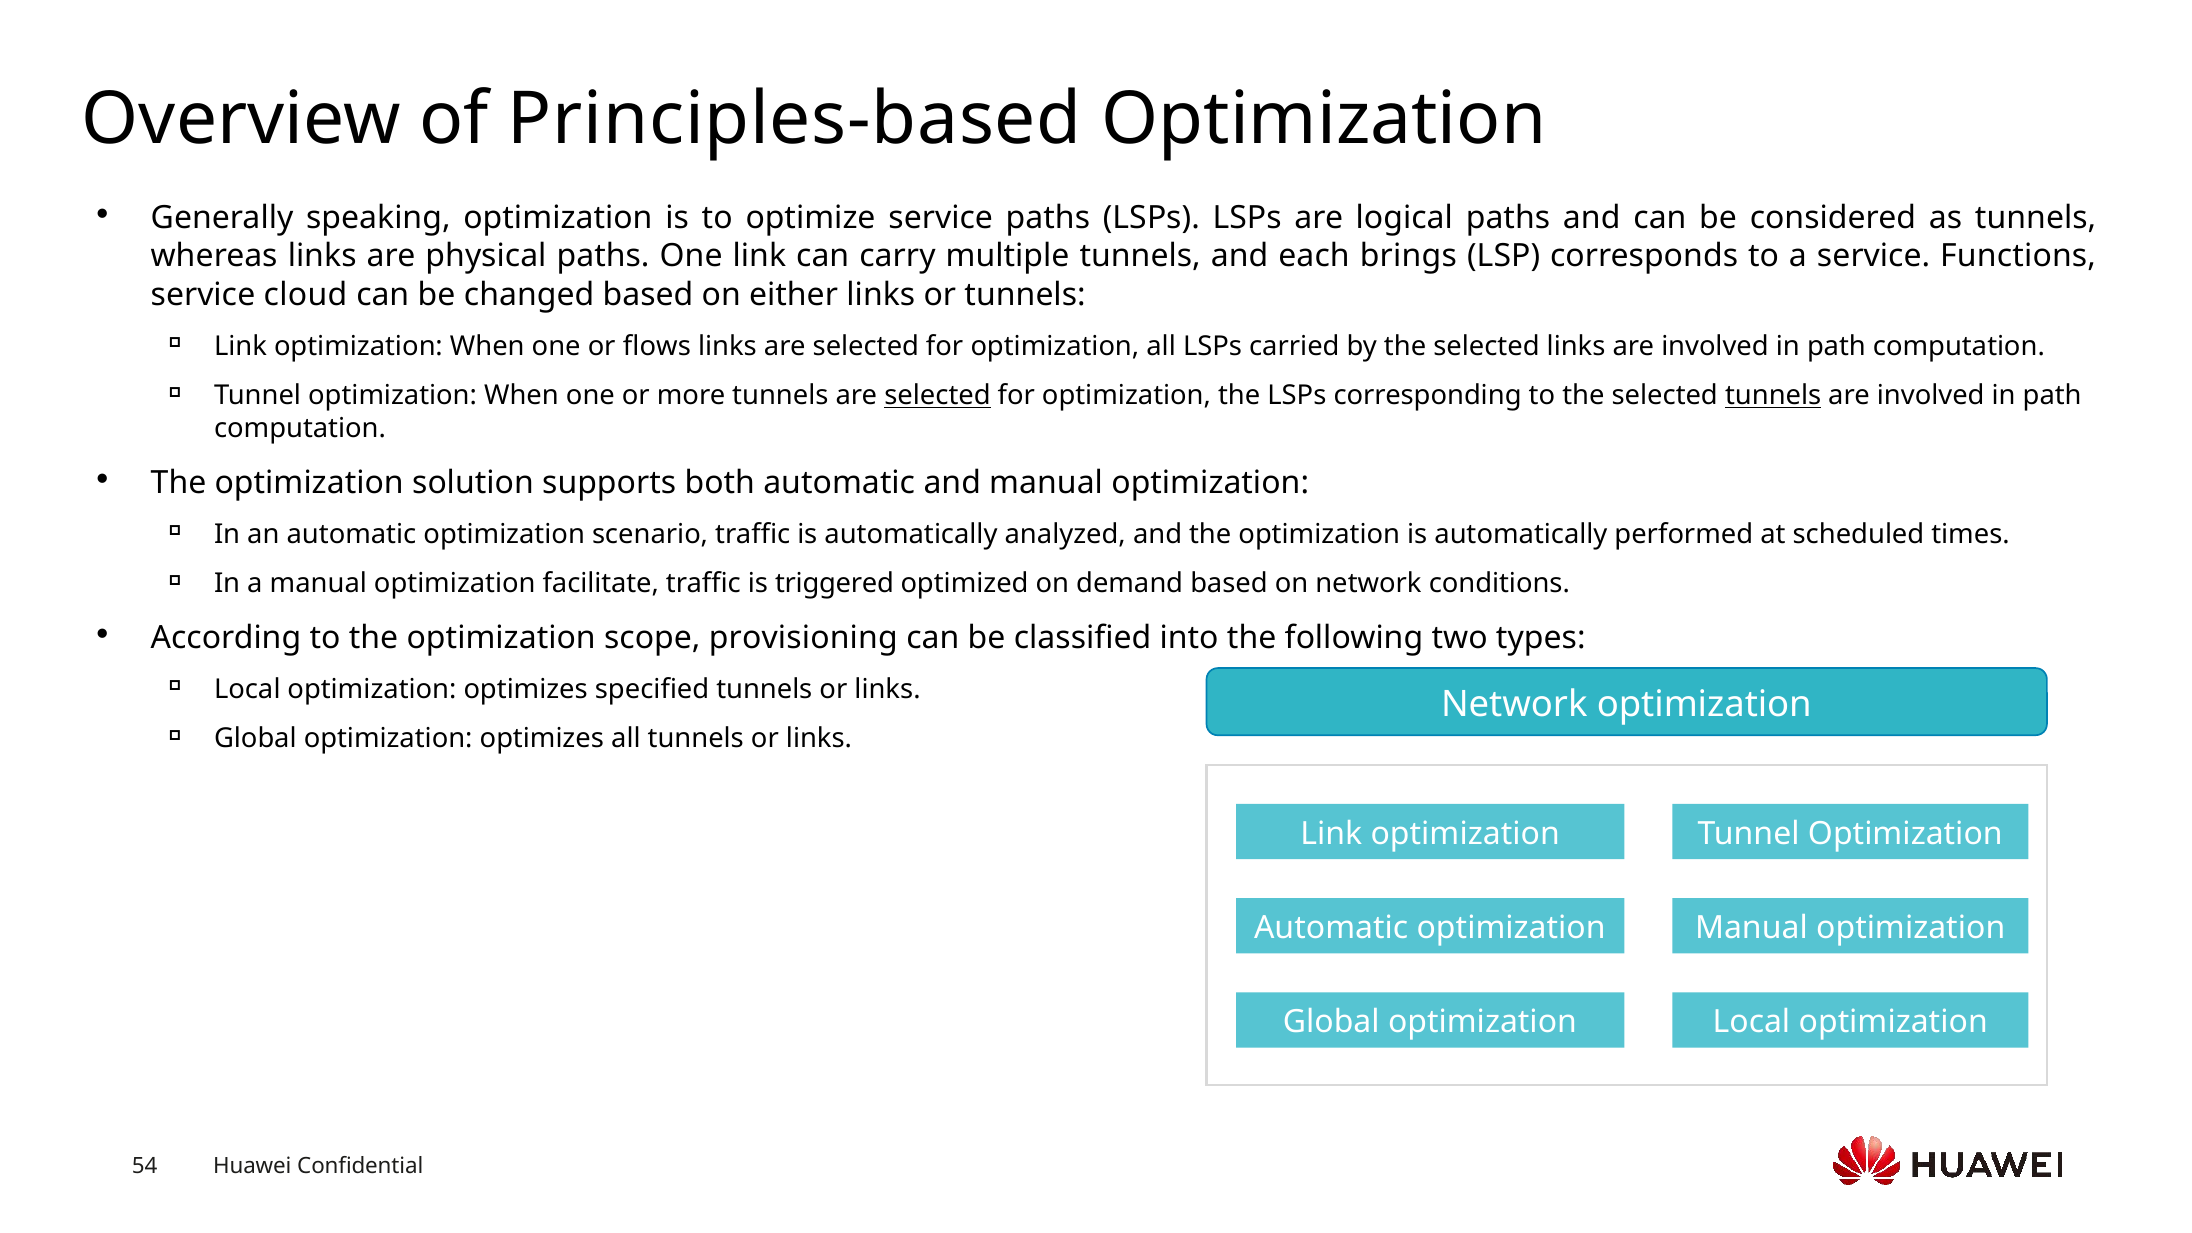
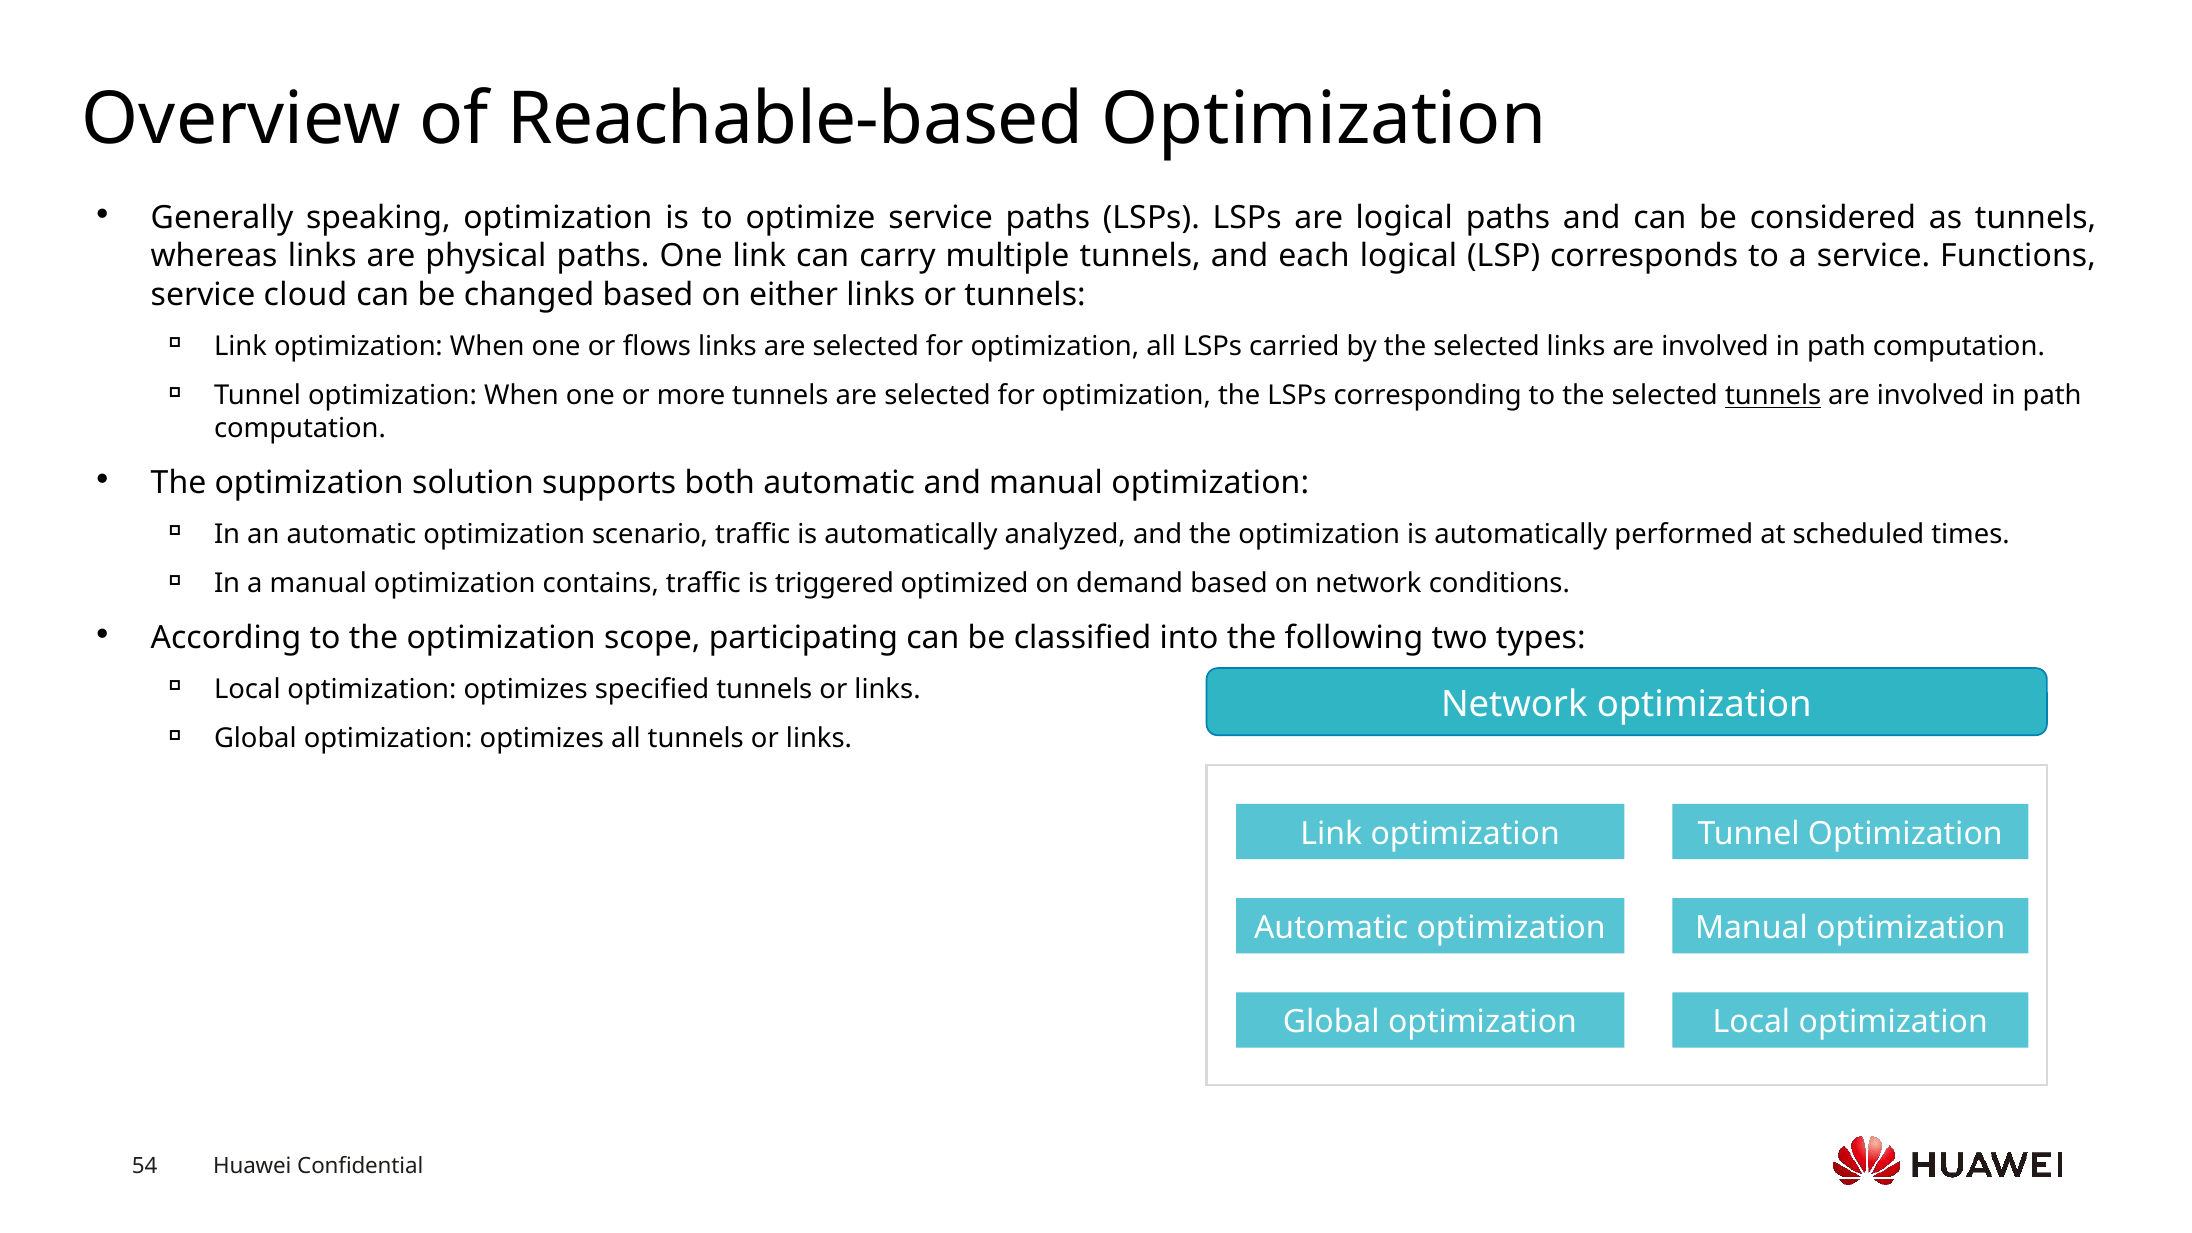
Principles-based: Principles-based -> Reachable-based
each brings: brings -> logical
selected at (937, 396) underline: present -> none
facilitate: facilitate -> contains
provisioning: provisioning -> participating
